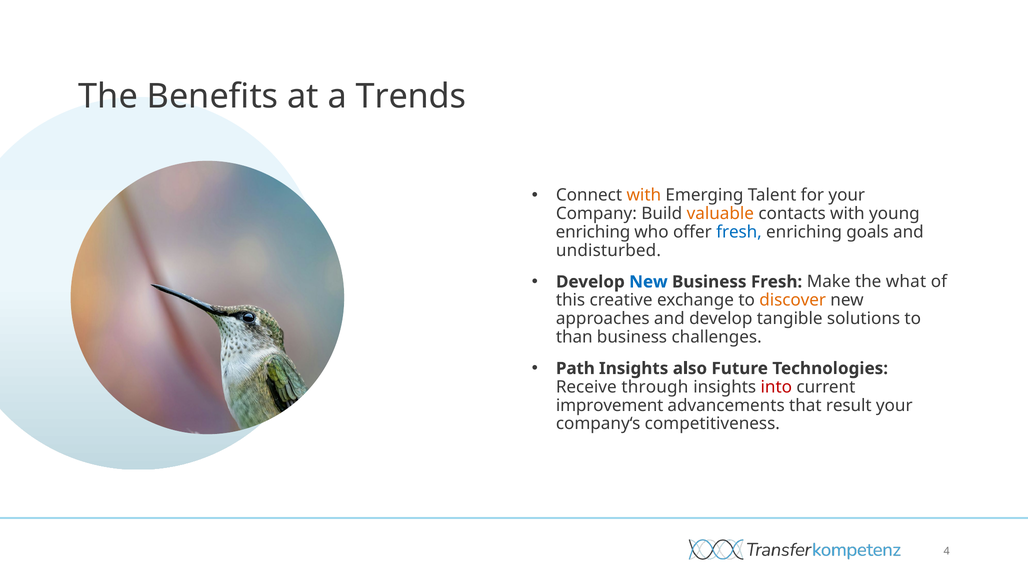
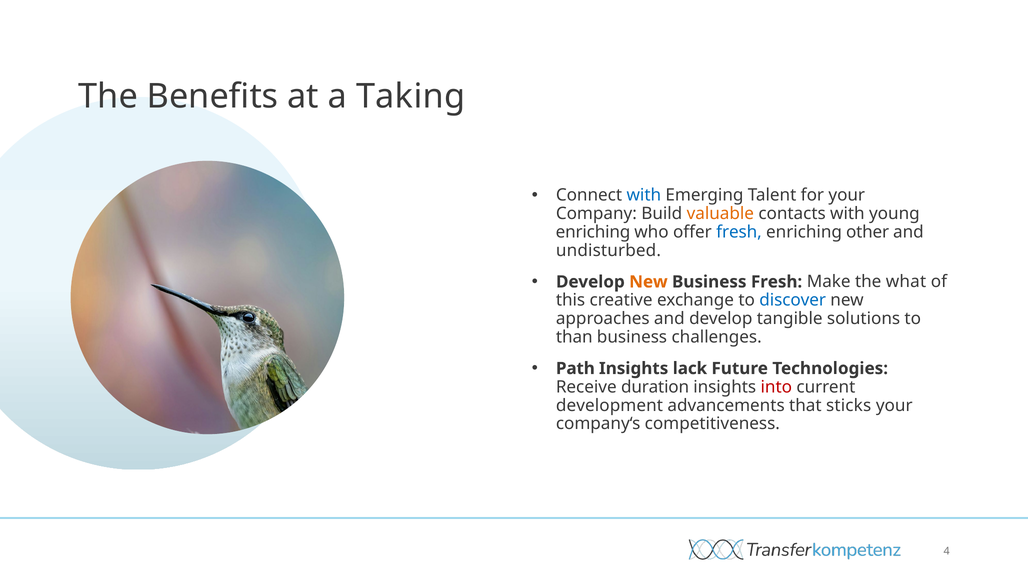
Trends: Trends -> Taking
with at (644, 195) colour: orange -> blue
goals: goals -> other
New at (648, 282) colour: blue -> orange
discover colour: orange -> blue
also: also -> lack
through: through -> duration
improvement: improvement -> development
result: result -> sticks
